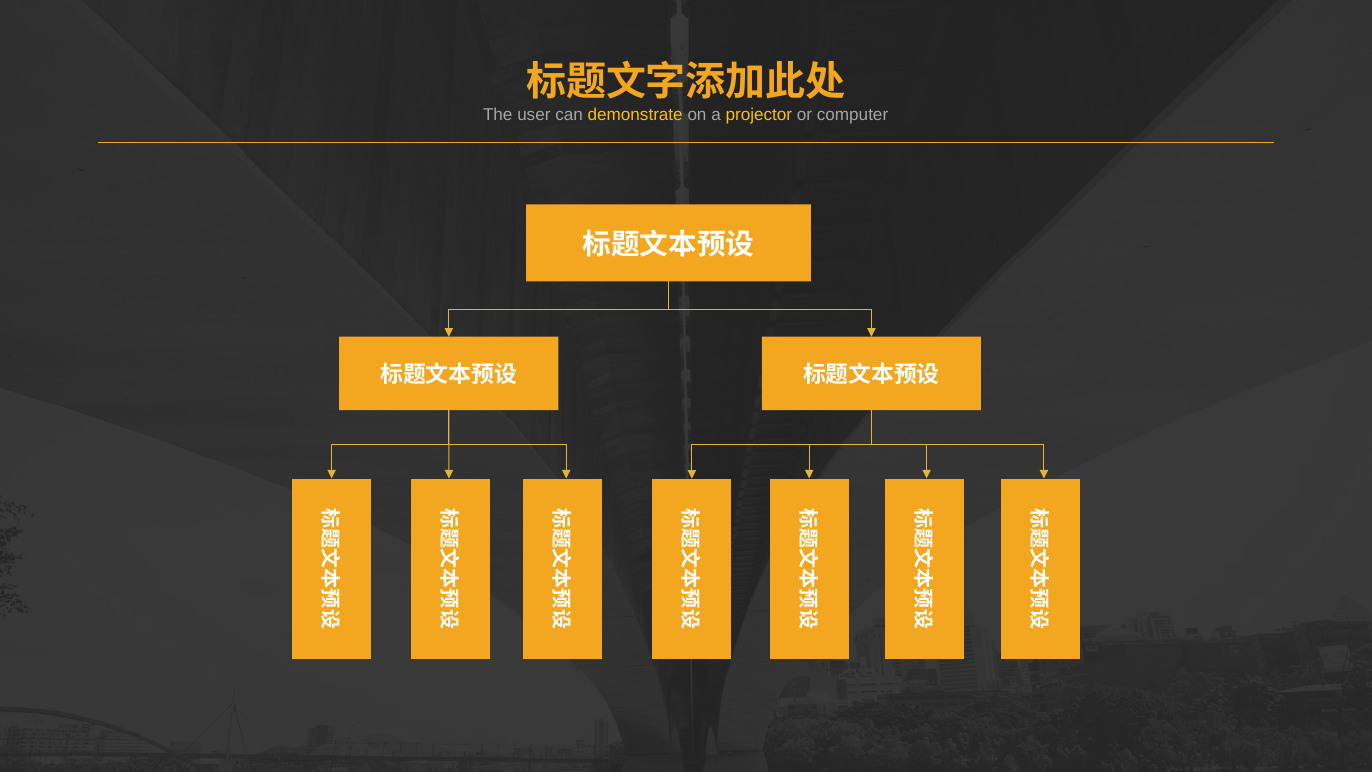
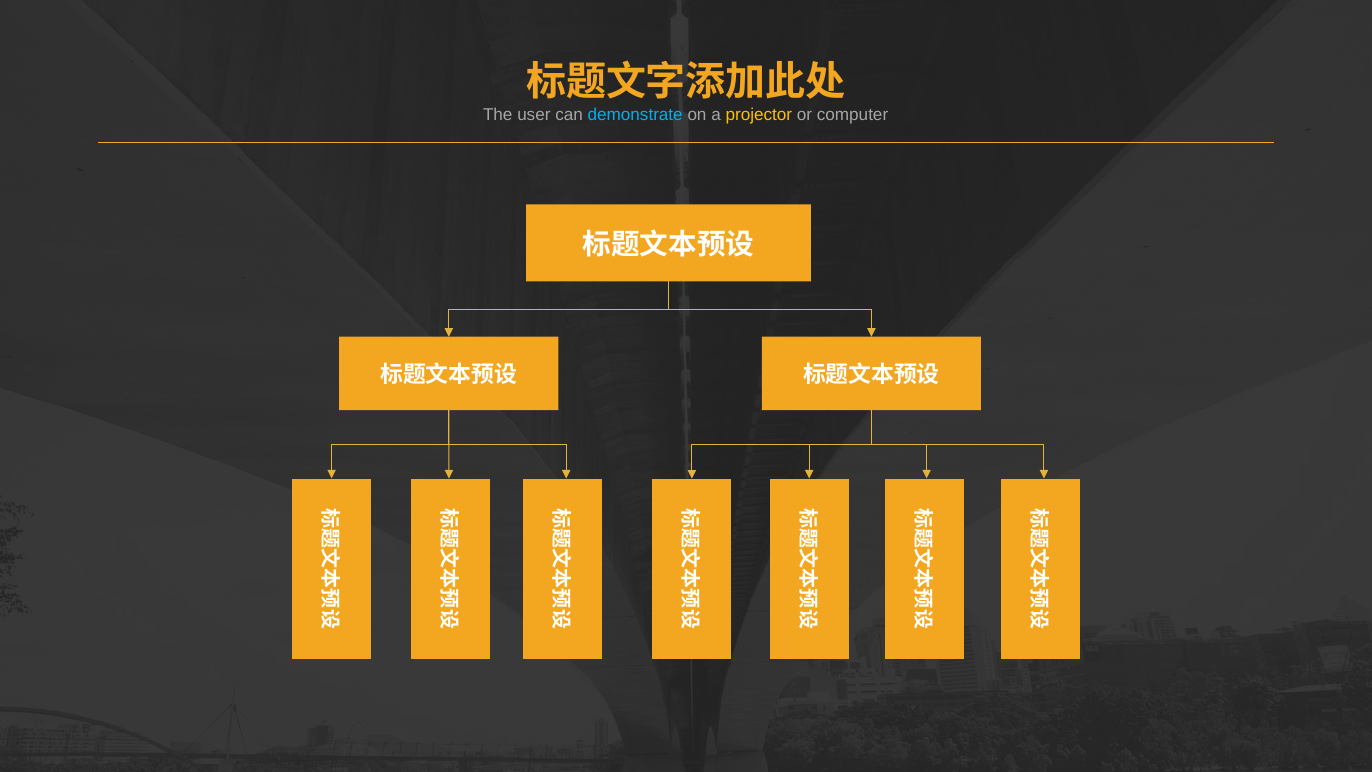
demonstrate colour: yellow -> light blue
